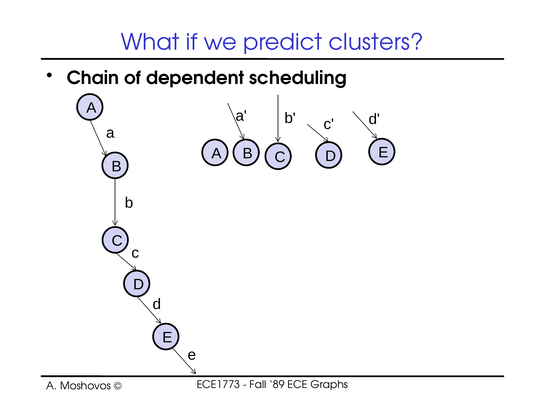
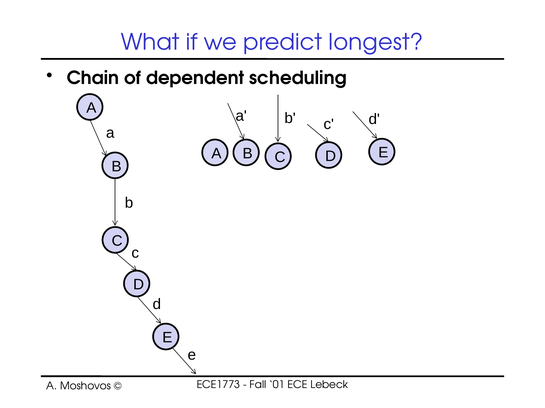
clusters: clusters -> longest
89: 89 -> 01
Graphs: Graphs -> Lebeck
